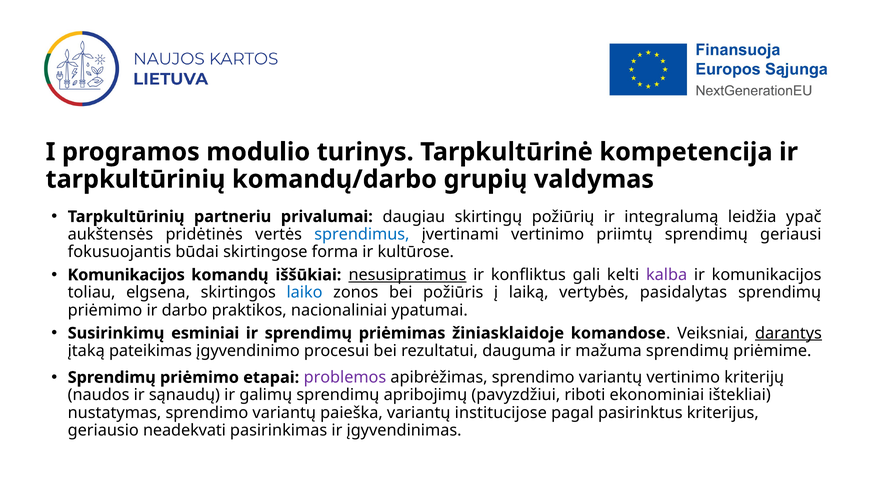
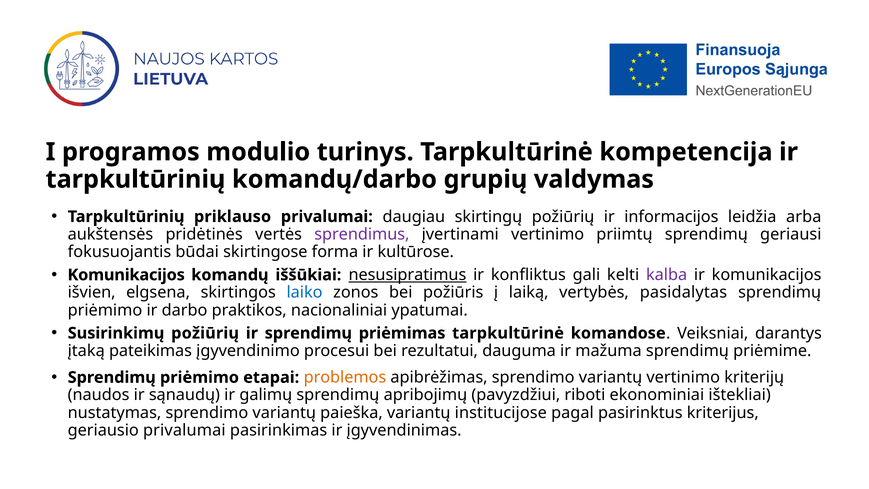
partneriu: partneriu -> priklauso
integralumą: integralumą -> informacijos
ypač: ypač -> arba
sprendimus colour: blue -> purple
toliau: toliau -> išvien
Susirinkimų esminiai: esminiai -> požiūrių
priėmimas žiniasklaidoje: žiniasklaidoje -> tarpkultūrinė
darantys underline: present -> none
problemos colour: purple -> orange
geriausio neadekvati: neadekvati -> privalumai
